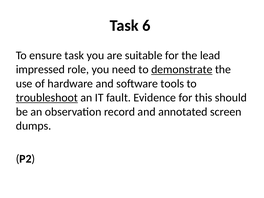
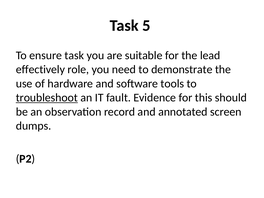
6: 6 -> 5
impressed: impressed -> effectively
demonstrate underline: present -> none
